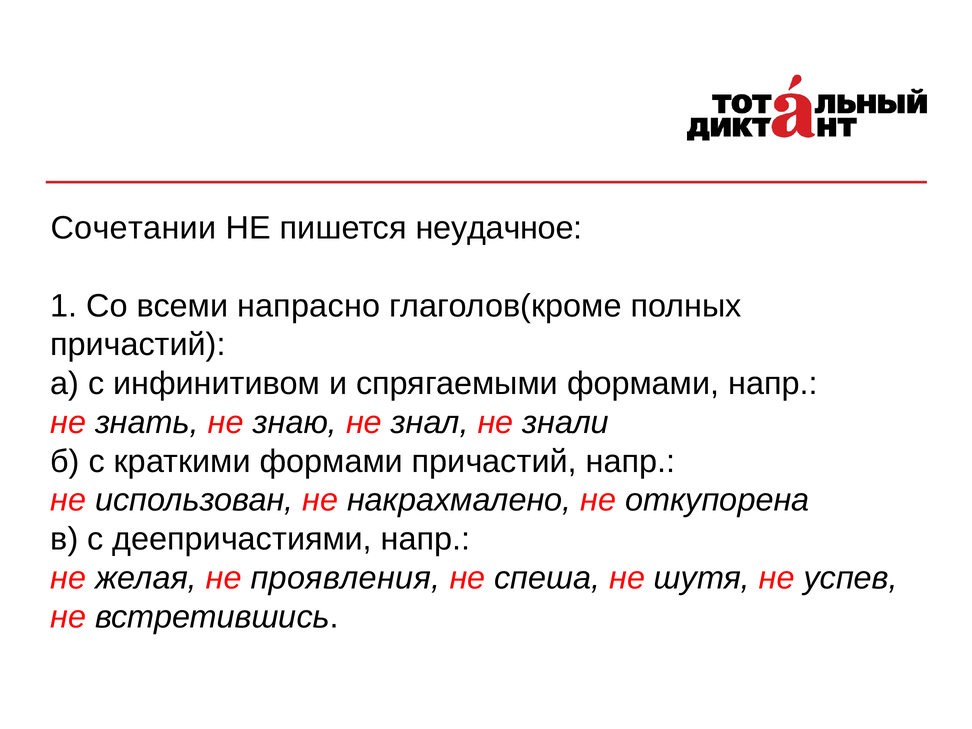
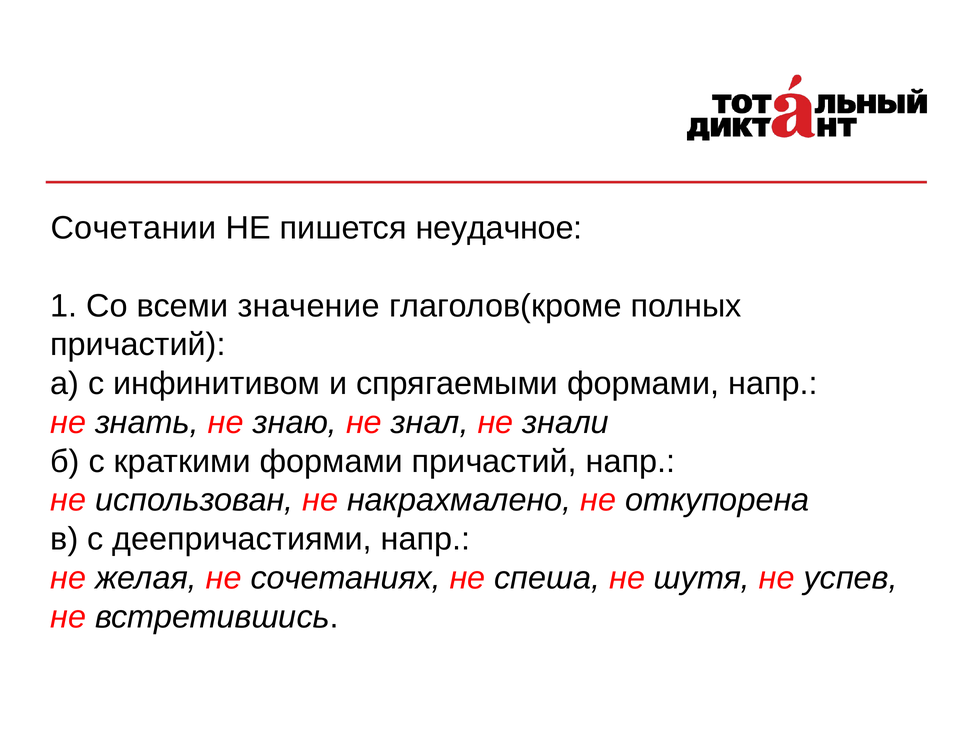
напрасно: напрасно -> значение
проявления: проявления -> сочетаниях
